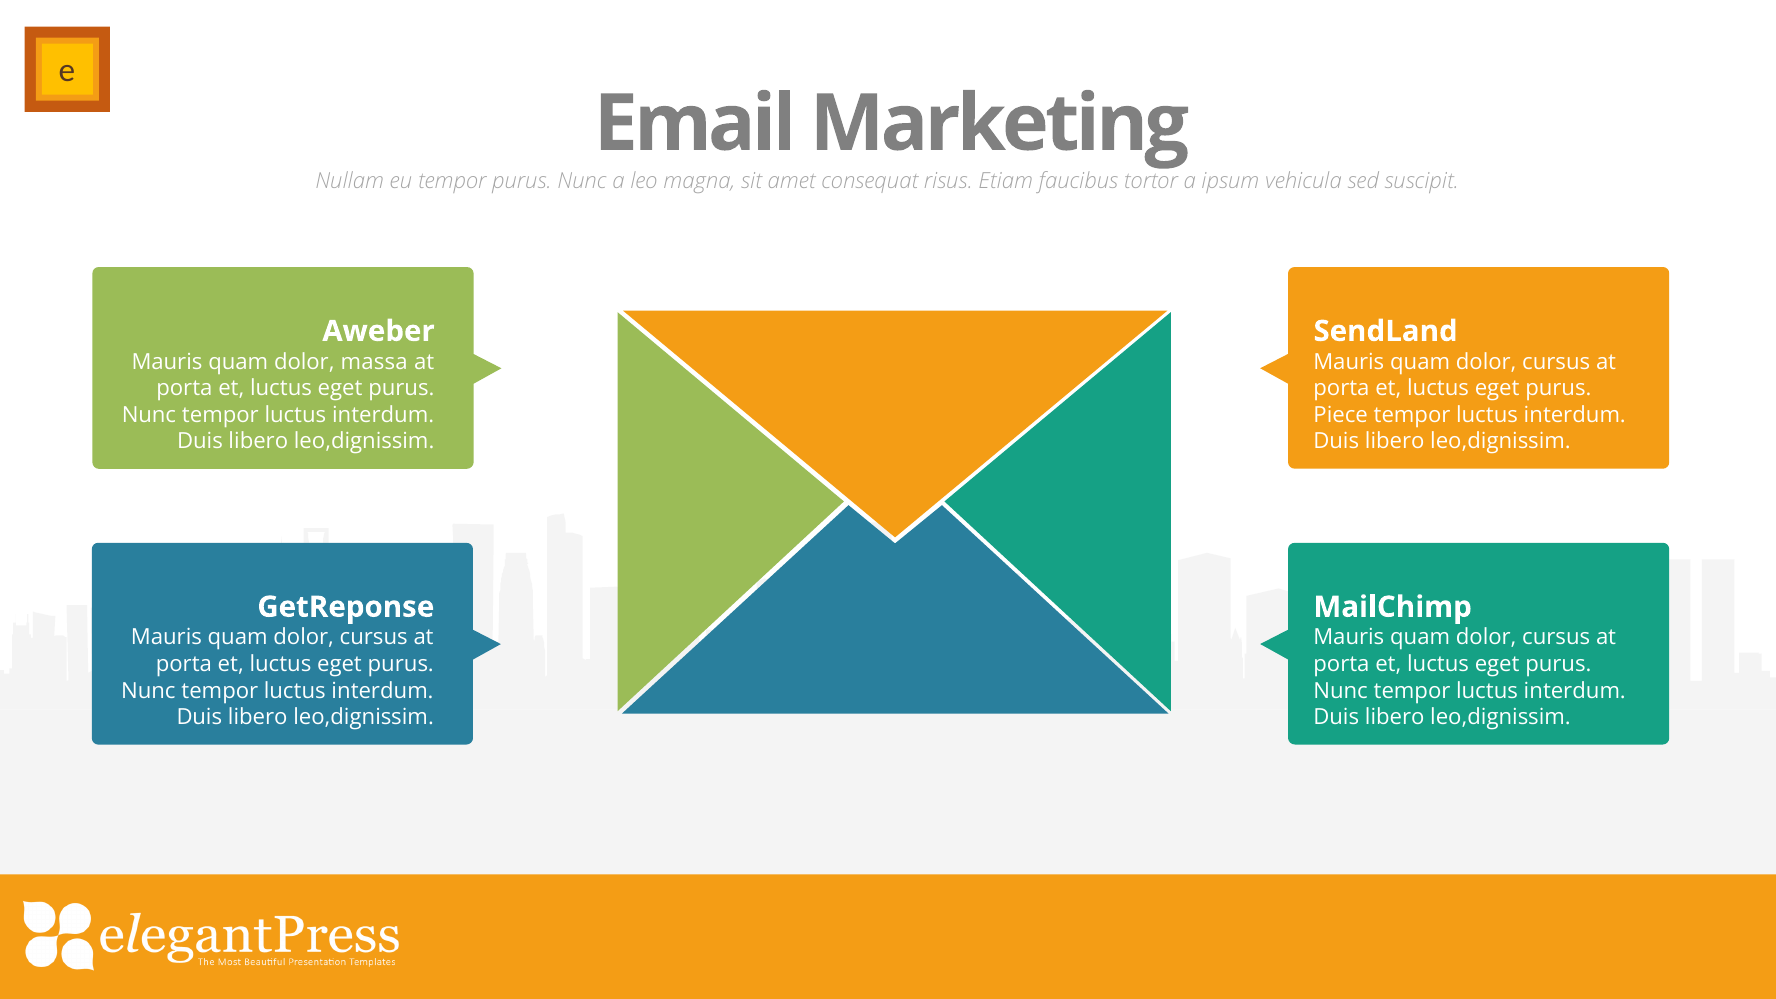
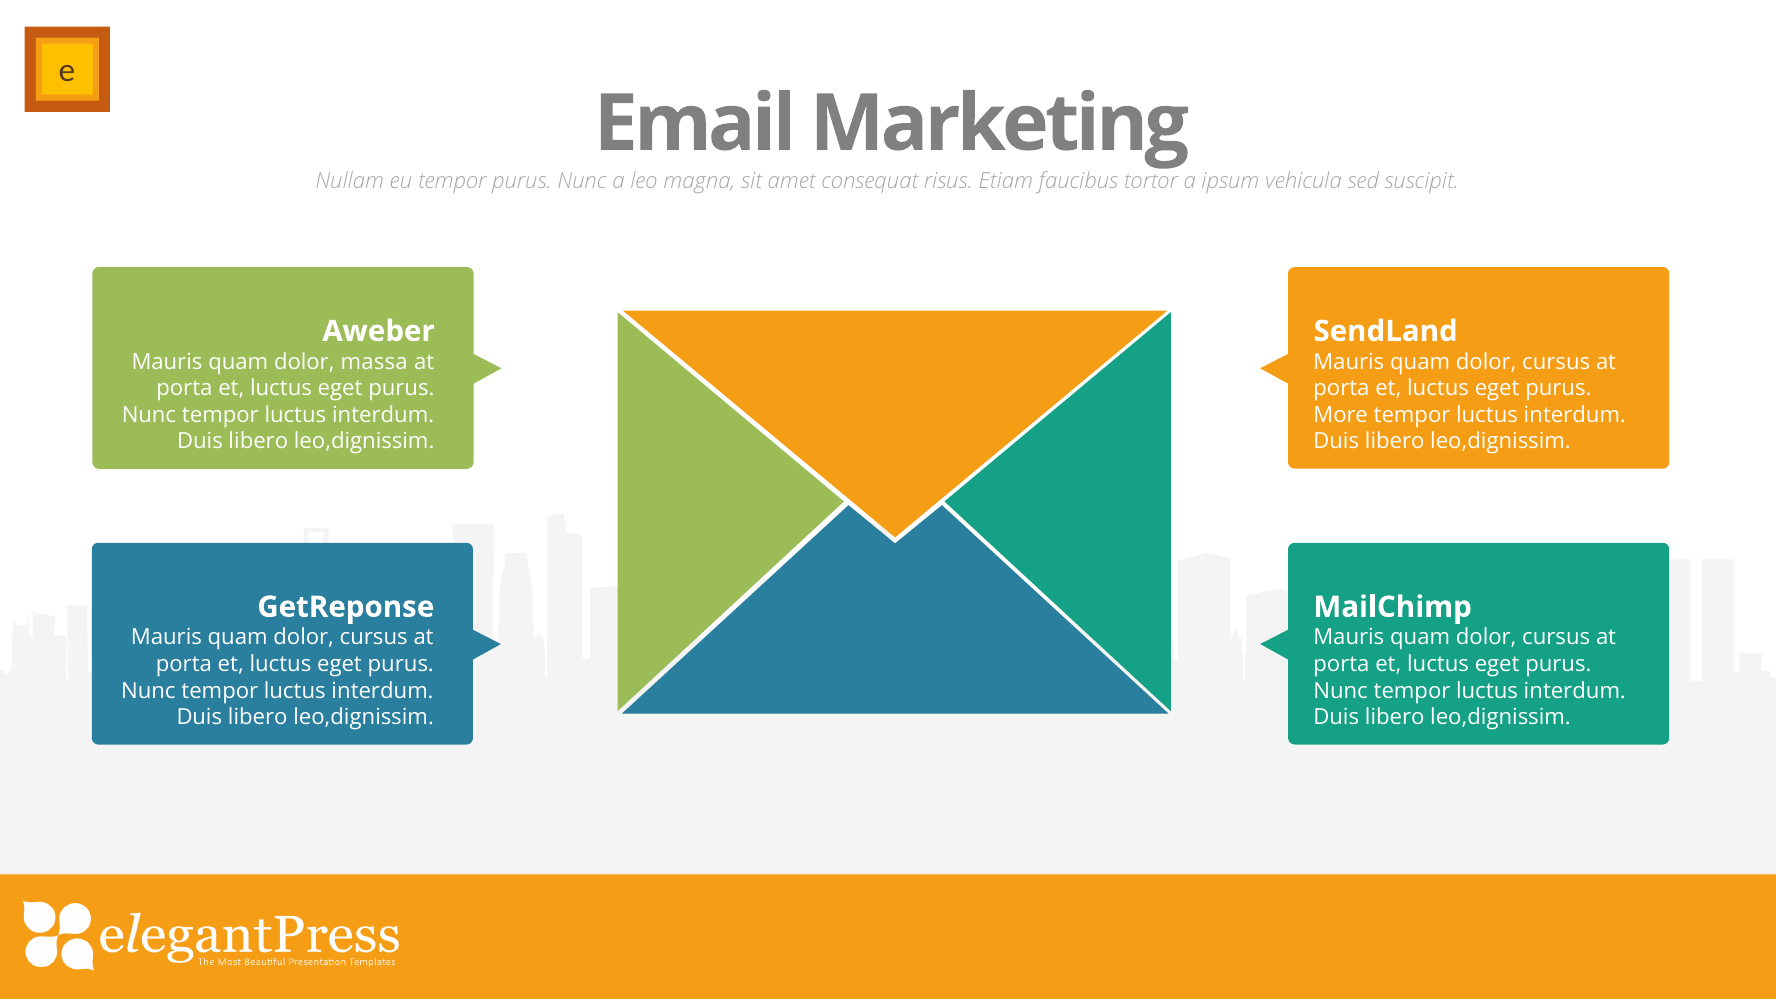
Piece: Piece -> More
